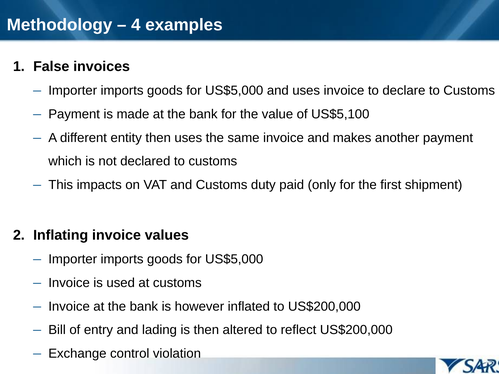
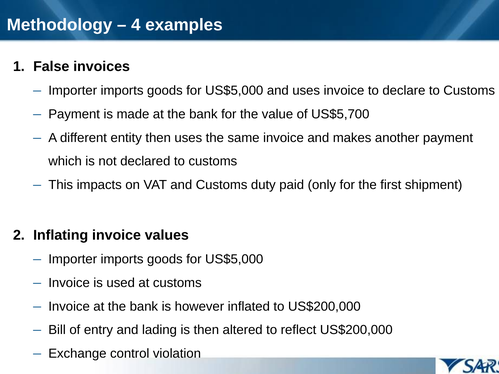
US$5,100: US$5,100 -> US$5,700
